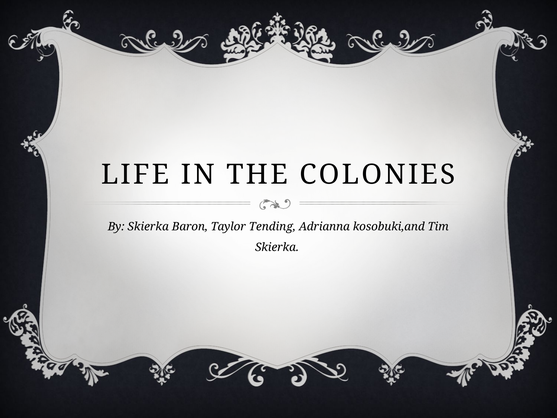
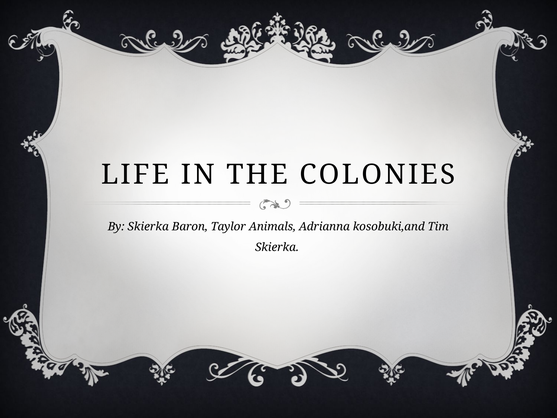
Tending: Tending -> Animals
